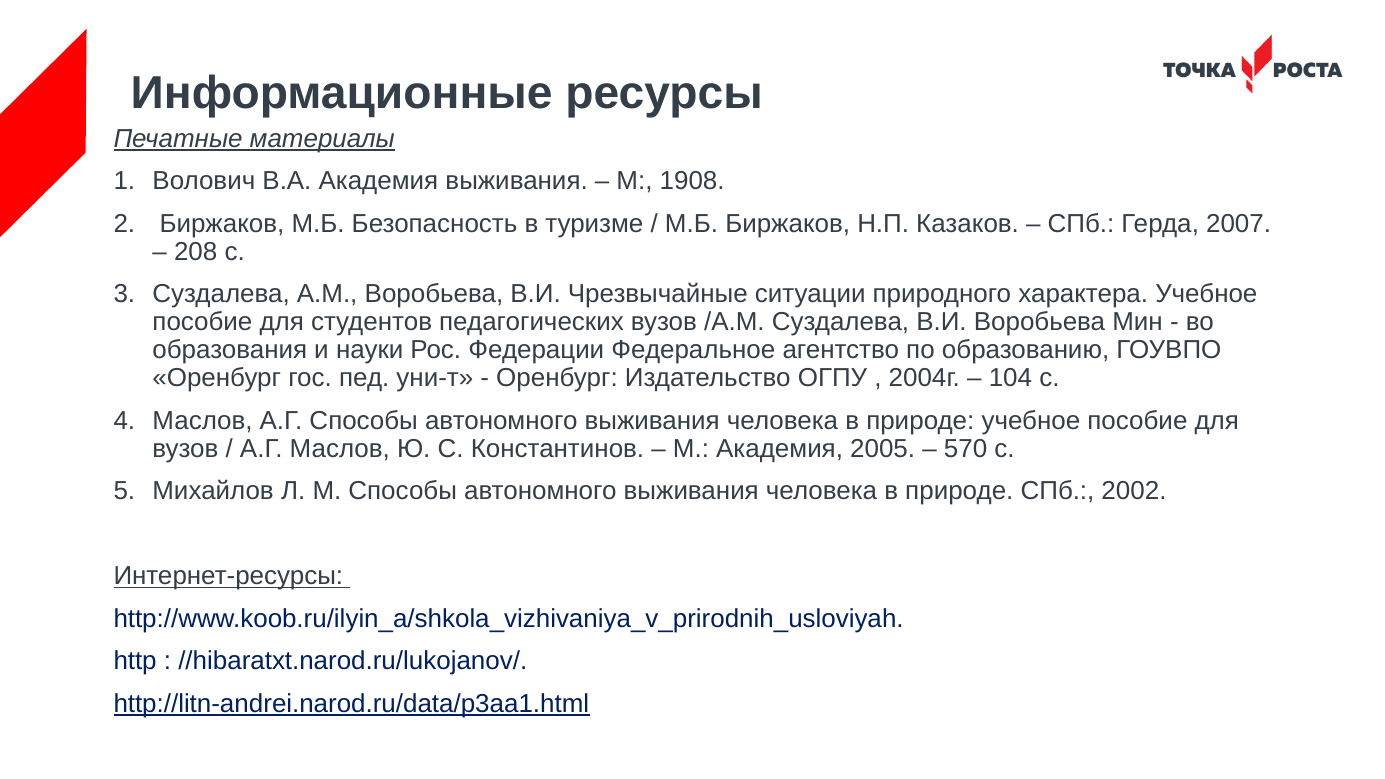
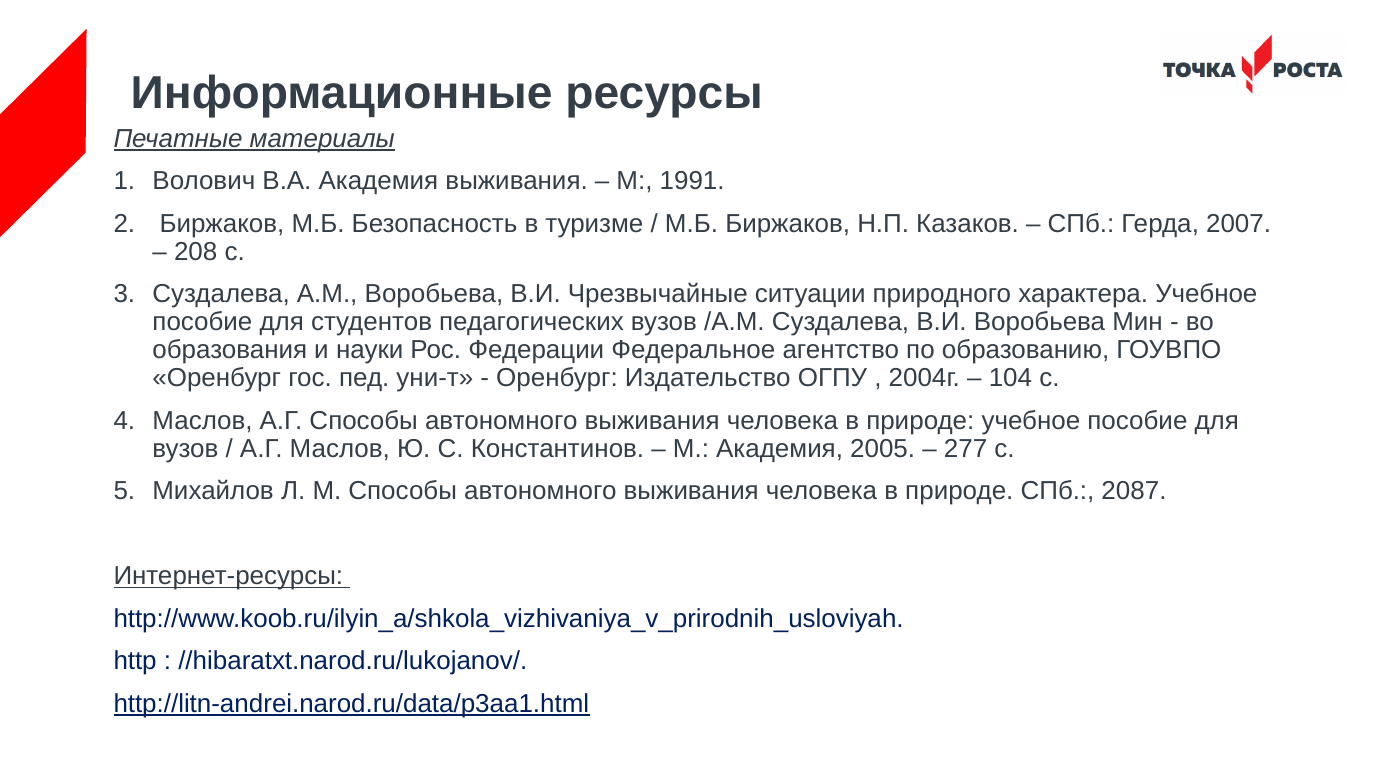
1908: 1908 -> 1991
570: 570 -> 277
2002: 2002 -> 2087
